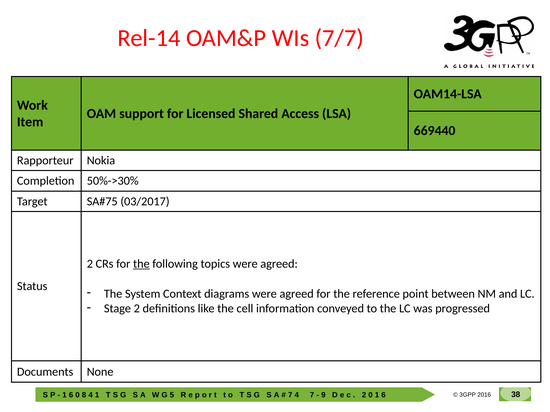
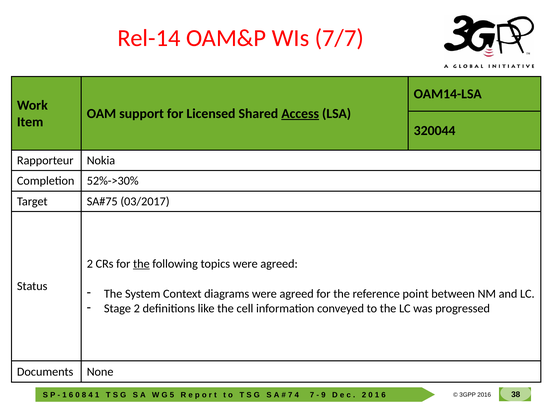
Access underline: none -> present
669440: 669440 -> 320044
50%->30%: 50%->30% -> 52%->30%
